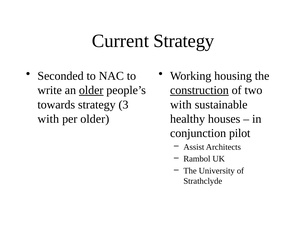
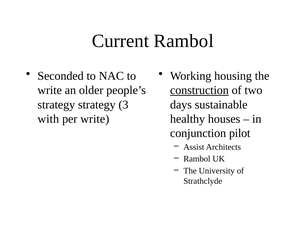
Current Strategy: Strategy -> Rambol
older at (91, 90) underline: present -> none
towards at (56, 104): towards -> strategy
with at (181, 104): with -> days
per older: older -> write
